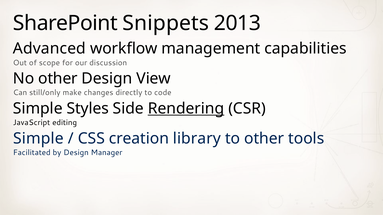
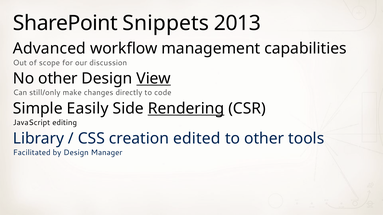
View underline: none -> present
Styles: Styles -> Easily
Simple at (38, 139): Simple -> Library
library: library -> edited
